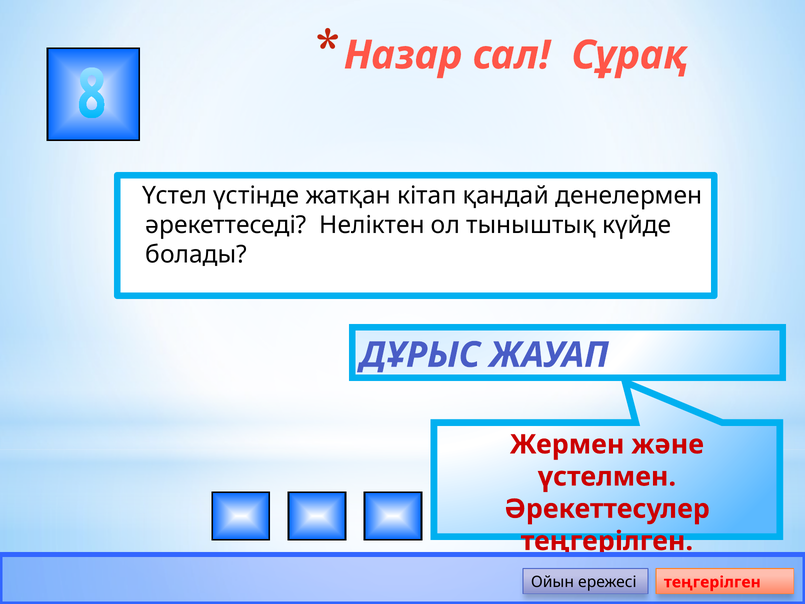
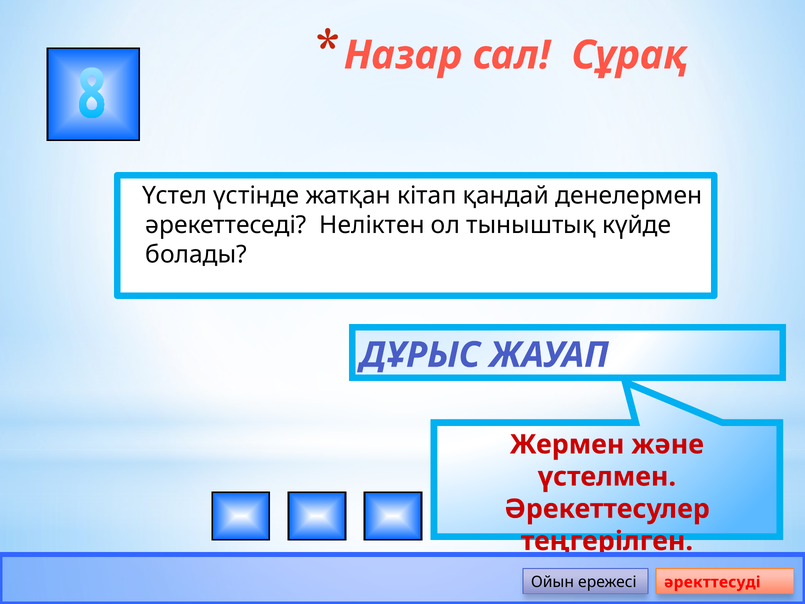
ережесі теңгерілген: теңгерілген -> әректтесуді
